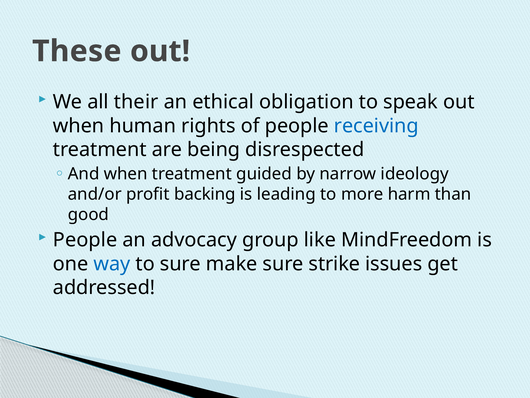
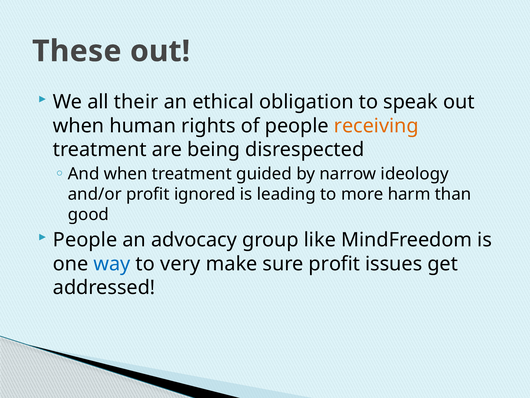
receiving colour: blue -> orange
backing: backing -> ignored
to sure: sure -> very
sure strike: strike -> profit
